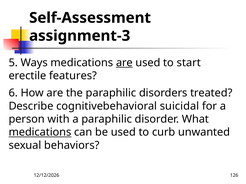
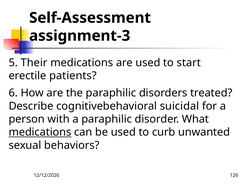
Ways: Ways -> Their
are at (124, 63) underline: present -> none
features: features -> patients
